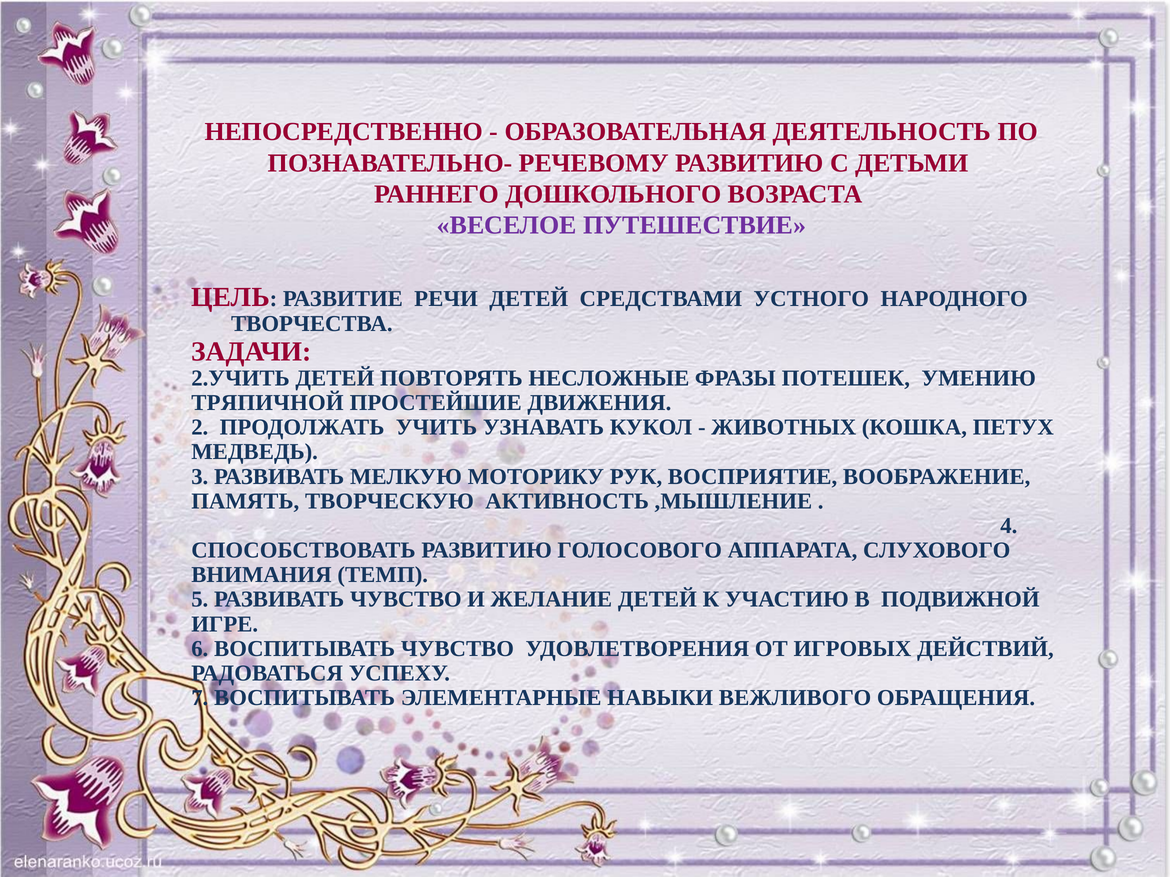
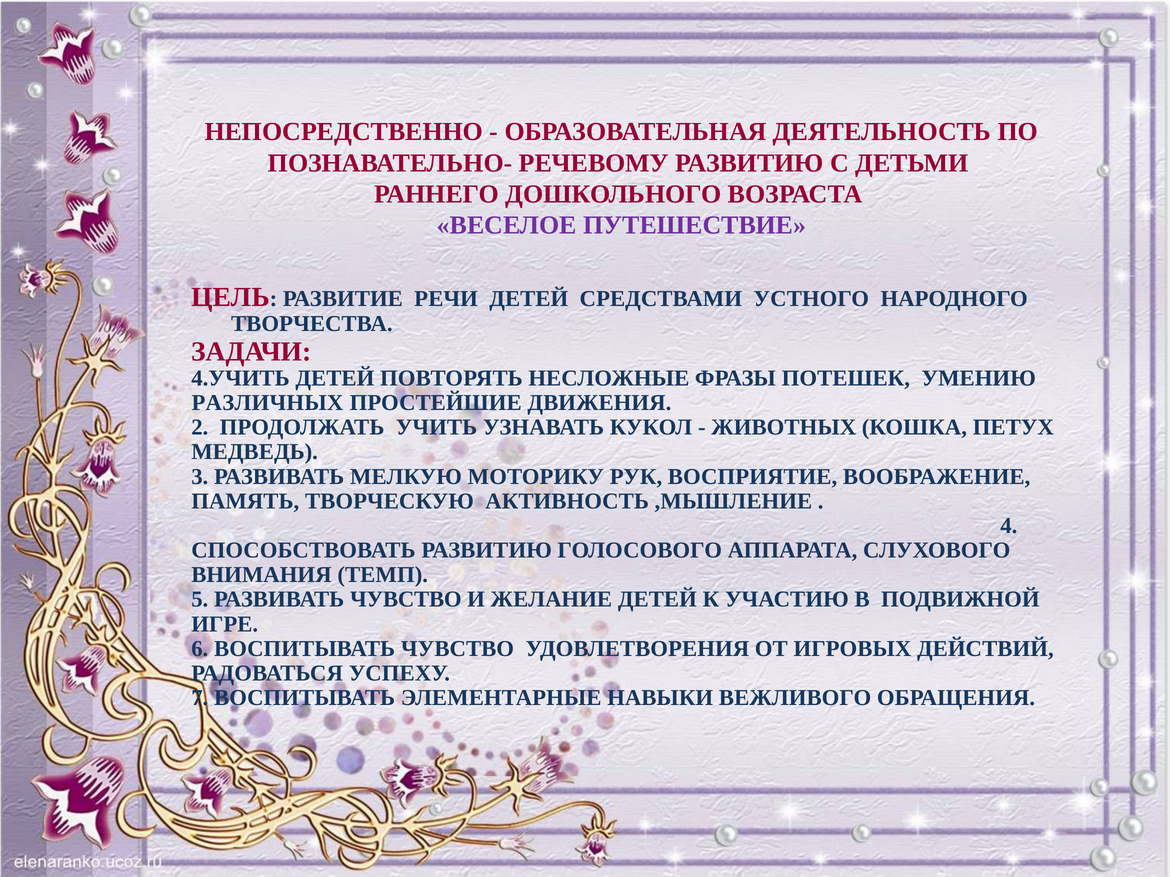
2.УЧИТЬ: 2.УЧИТЬ -> 4.УЧИТЬ
ТРЯПИЧНОЙ: ТРЯПИЧНОЙ -> РАЗЛИЧНЫХ
